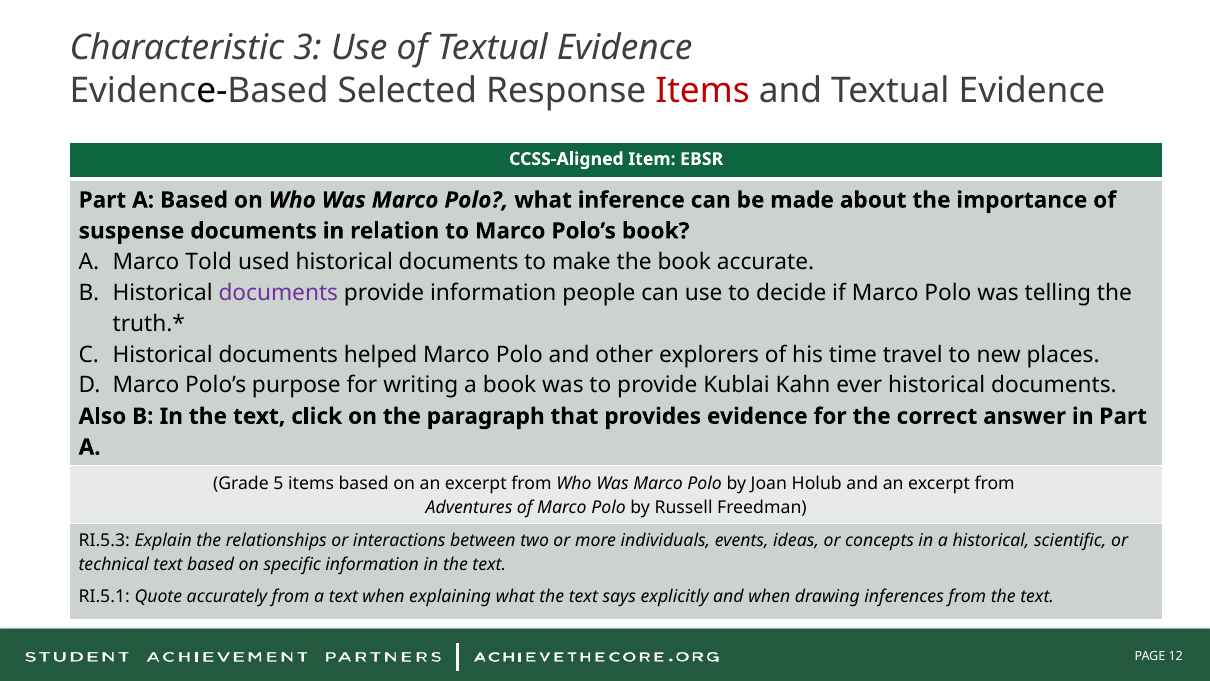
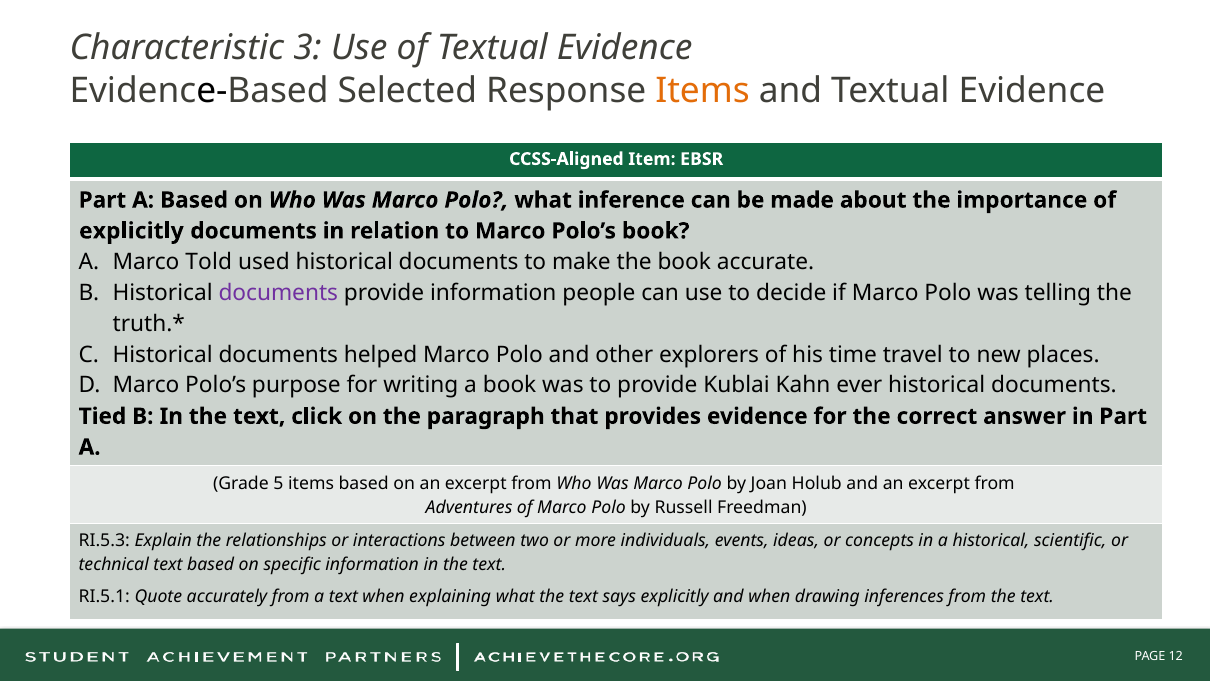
Items at (703, 91) colour: red -> orange
suspense at (131, 231): suspense -> explicitly
Also: Also -> Tied
